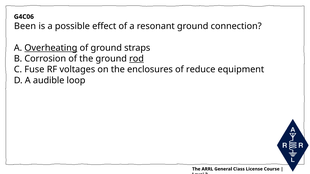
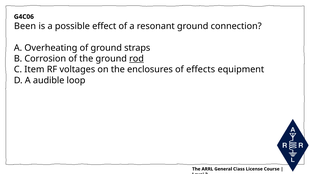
Overheating underline: present -> none
Fuse: Fuse -> Item
reduce: reduce -> effects
